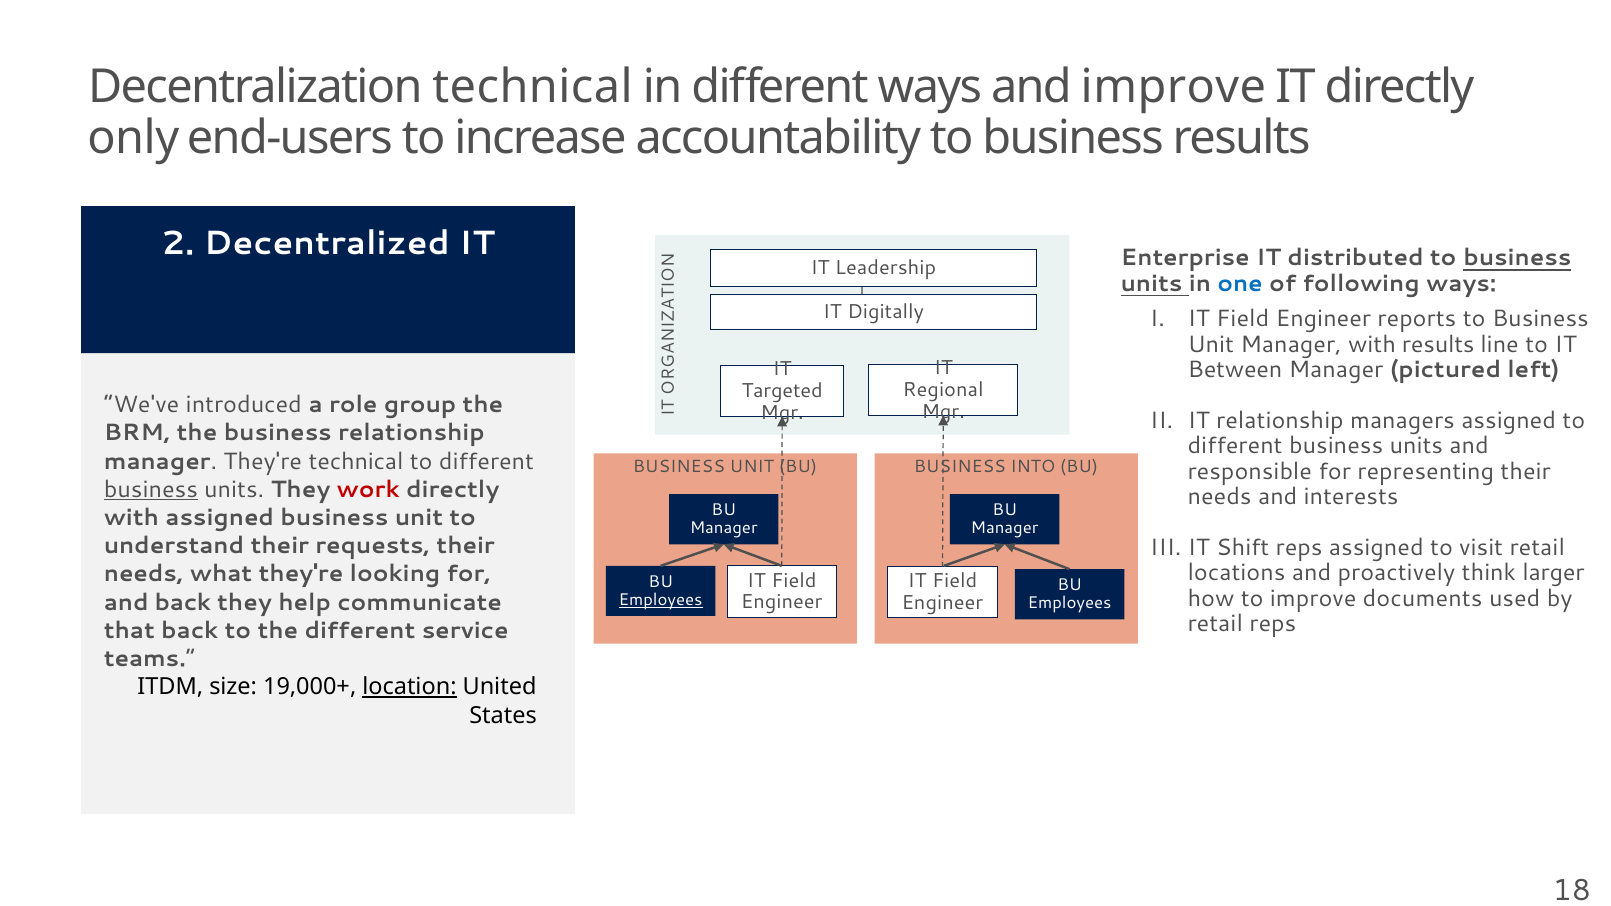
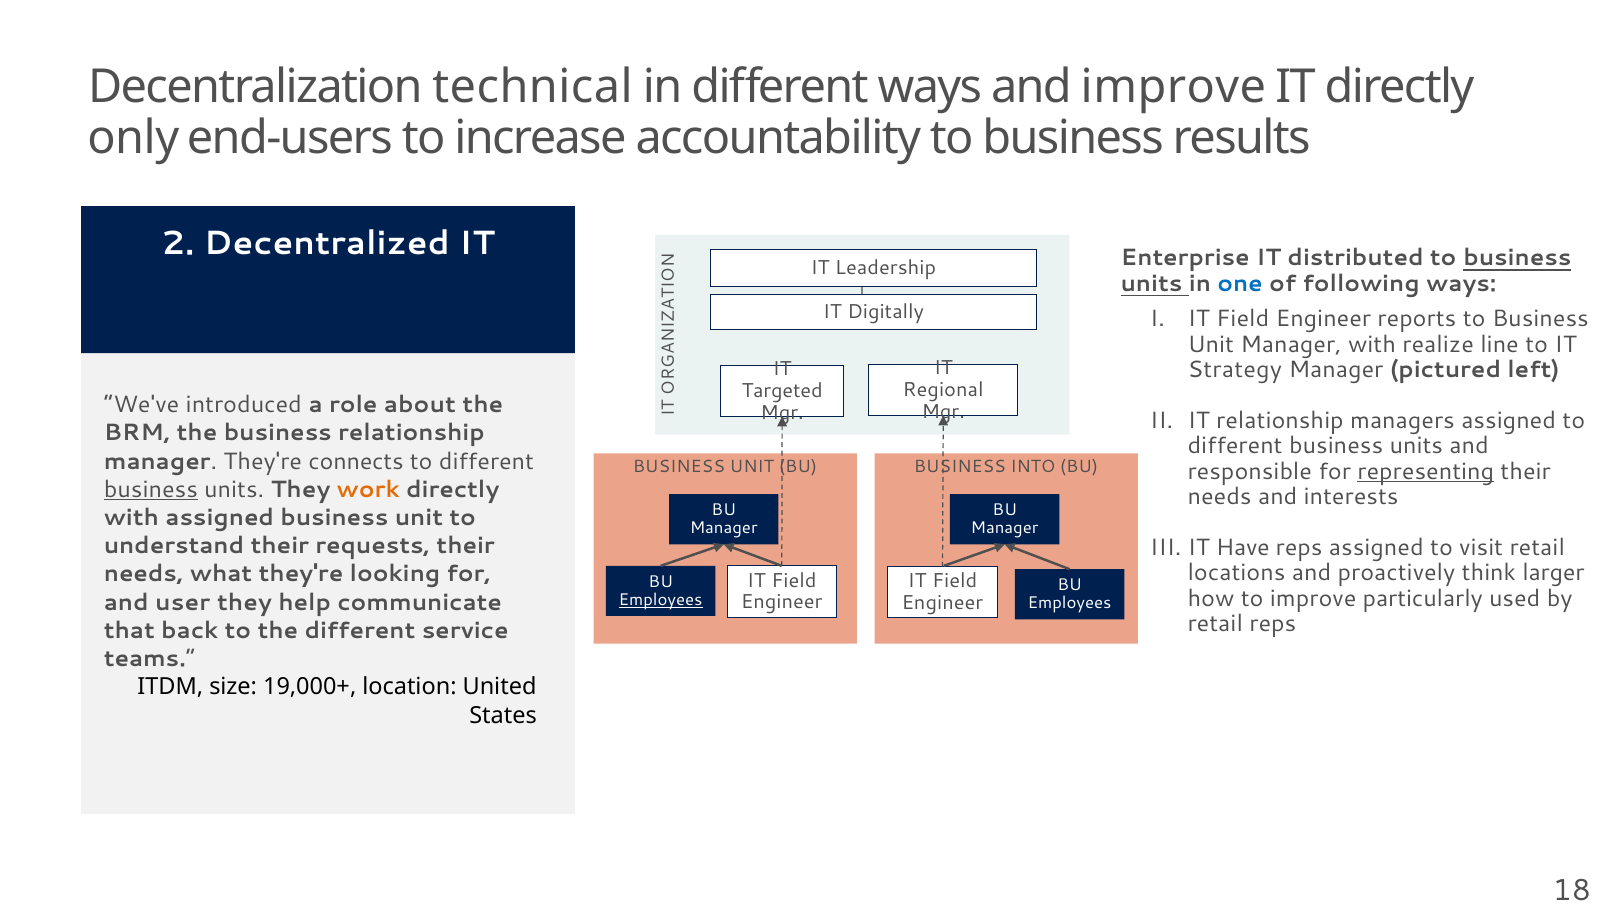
with results: results -> realize
Between: Between -> Strategy
group: group -> about
They're technical: technical -> connects
representing underline: none -> present
work colour: red -> orange
Shift: Shift -> Have
documents: documents -> particularly
and back: back -> user
location underline: present -> none
